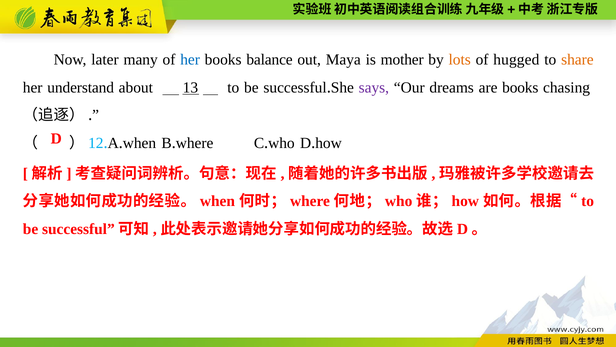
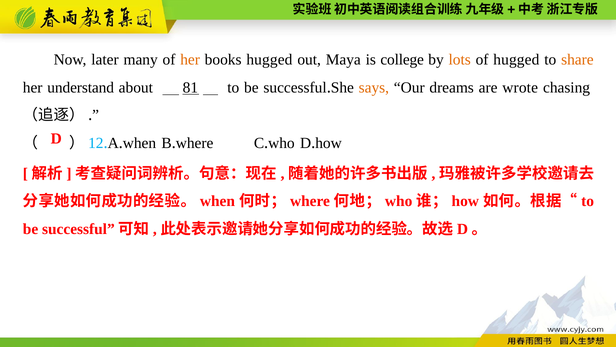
her at (190, 60) colour: blue -> orange
books balance: balance -> hugged
mother: mother -> college
13: 13 -> 81
says colour: purple -> orange
are books: books -> wrote
